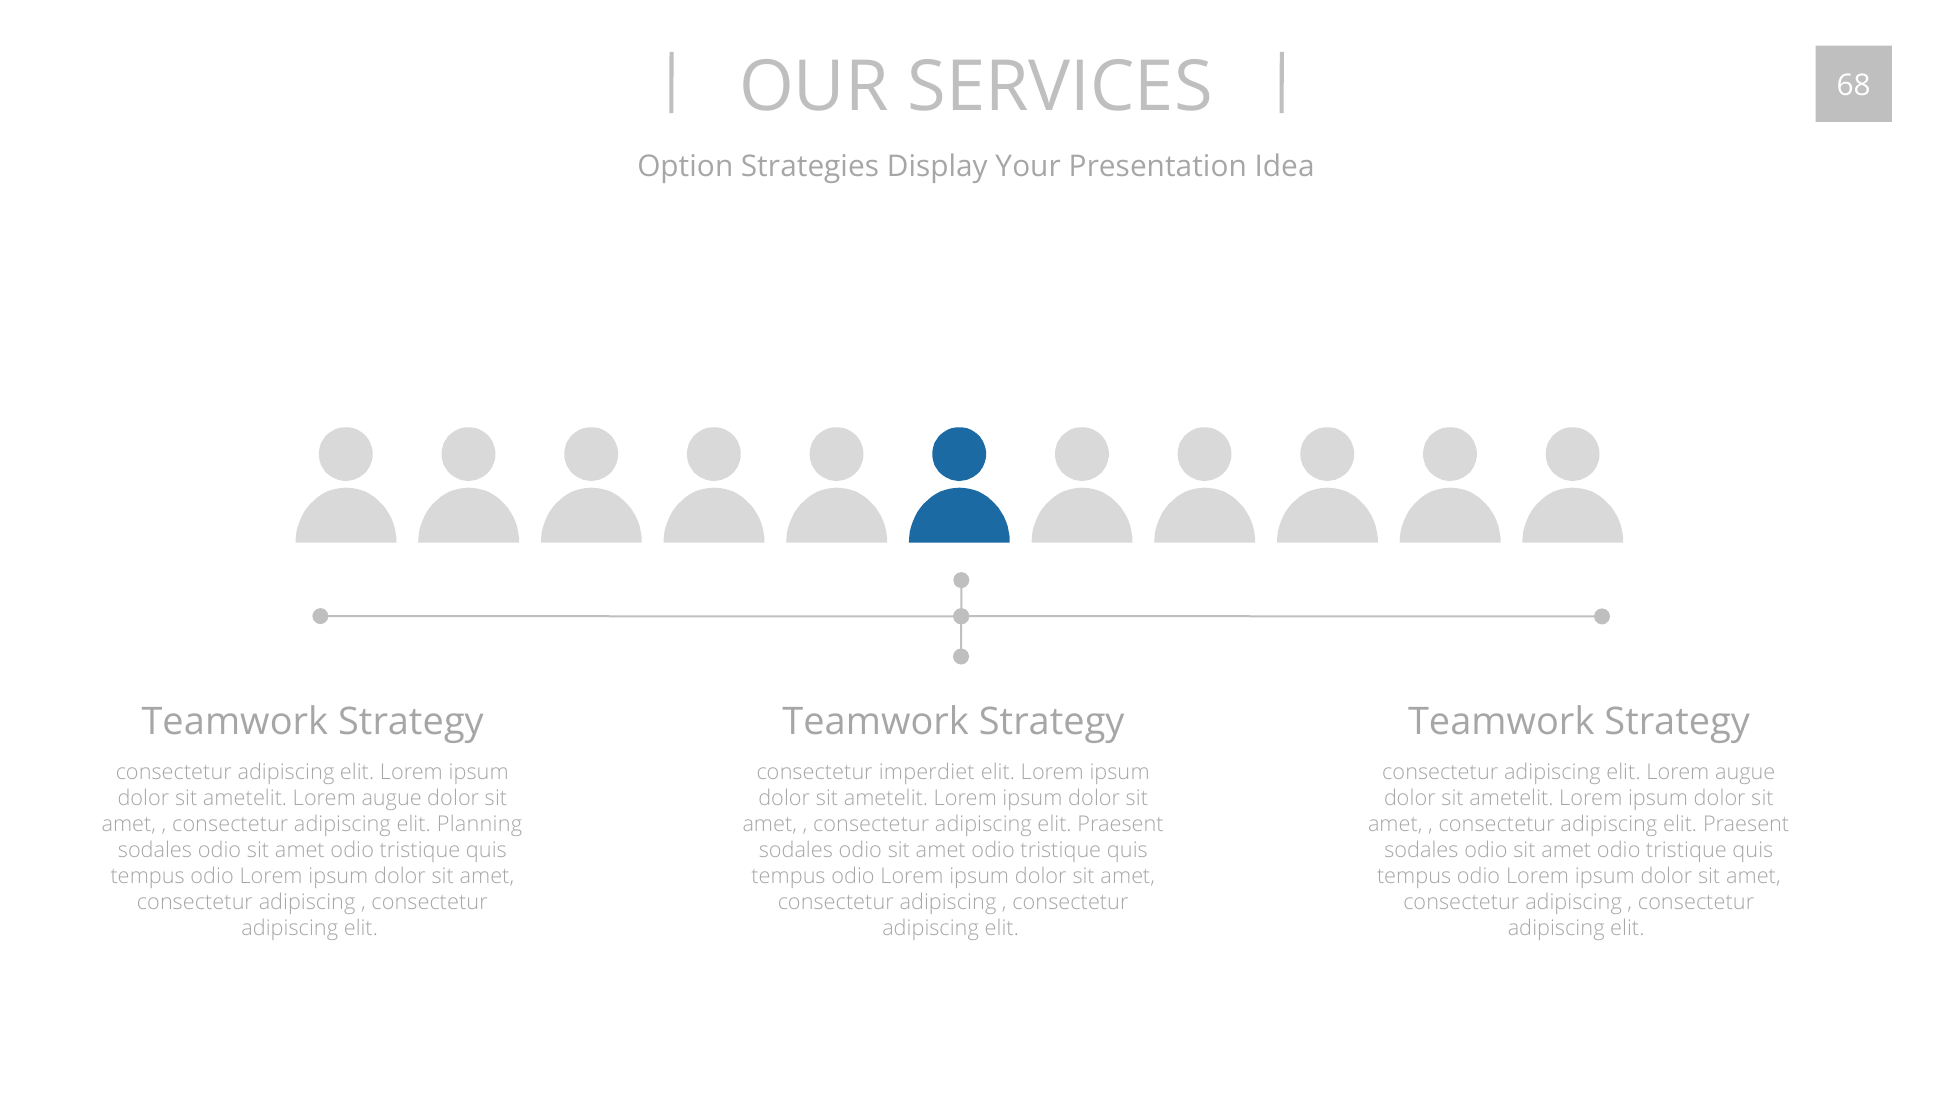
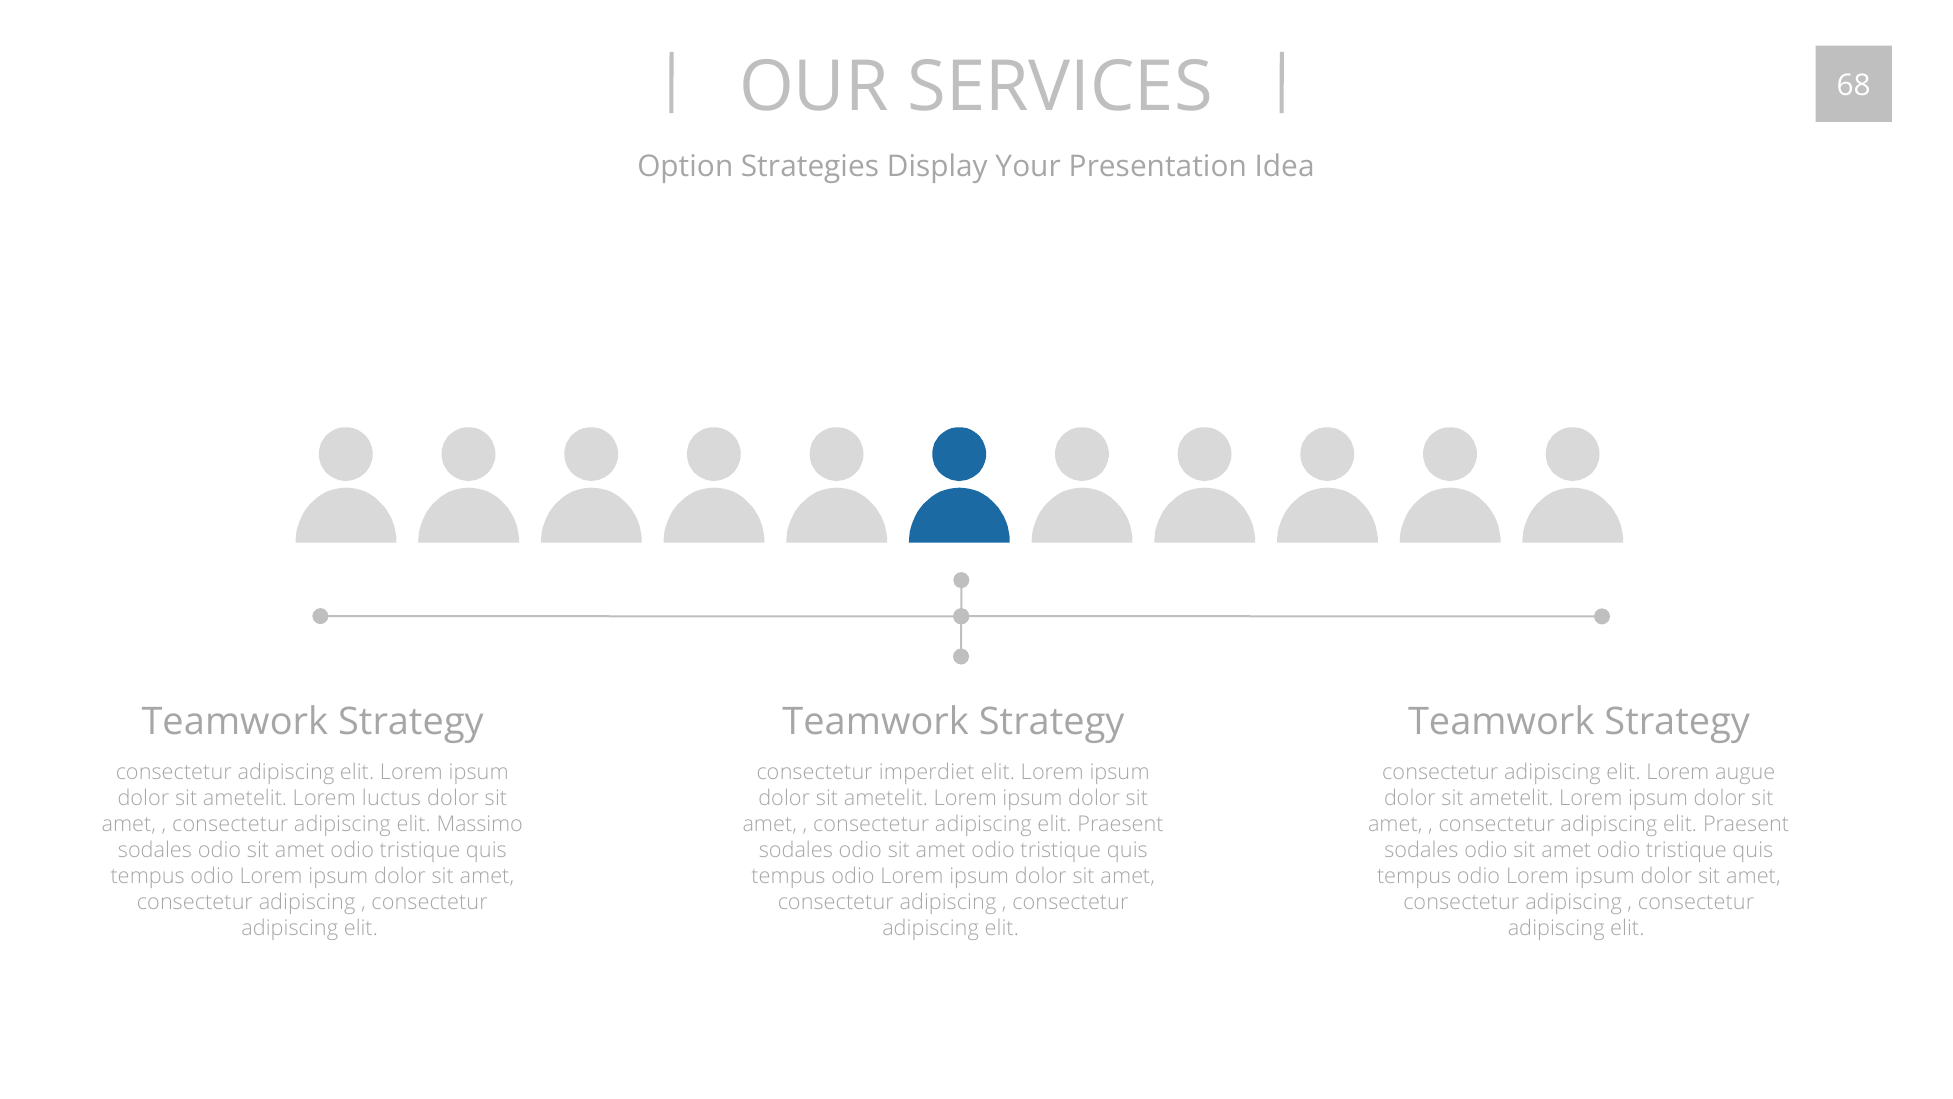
ametelit Lorem augue: augue -> luctus
Planning: Planning -> Massimo
